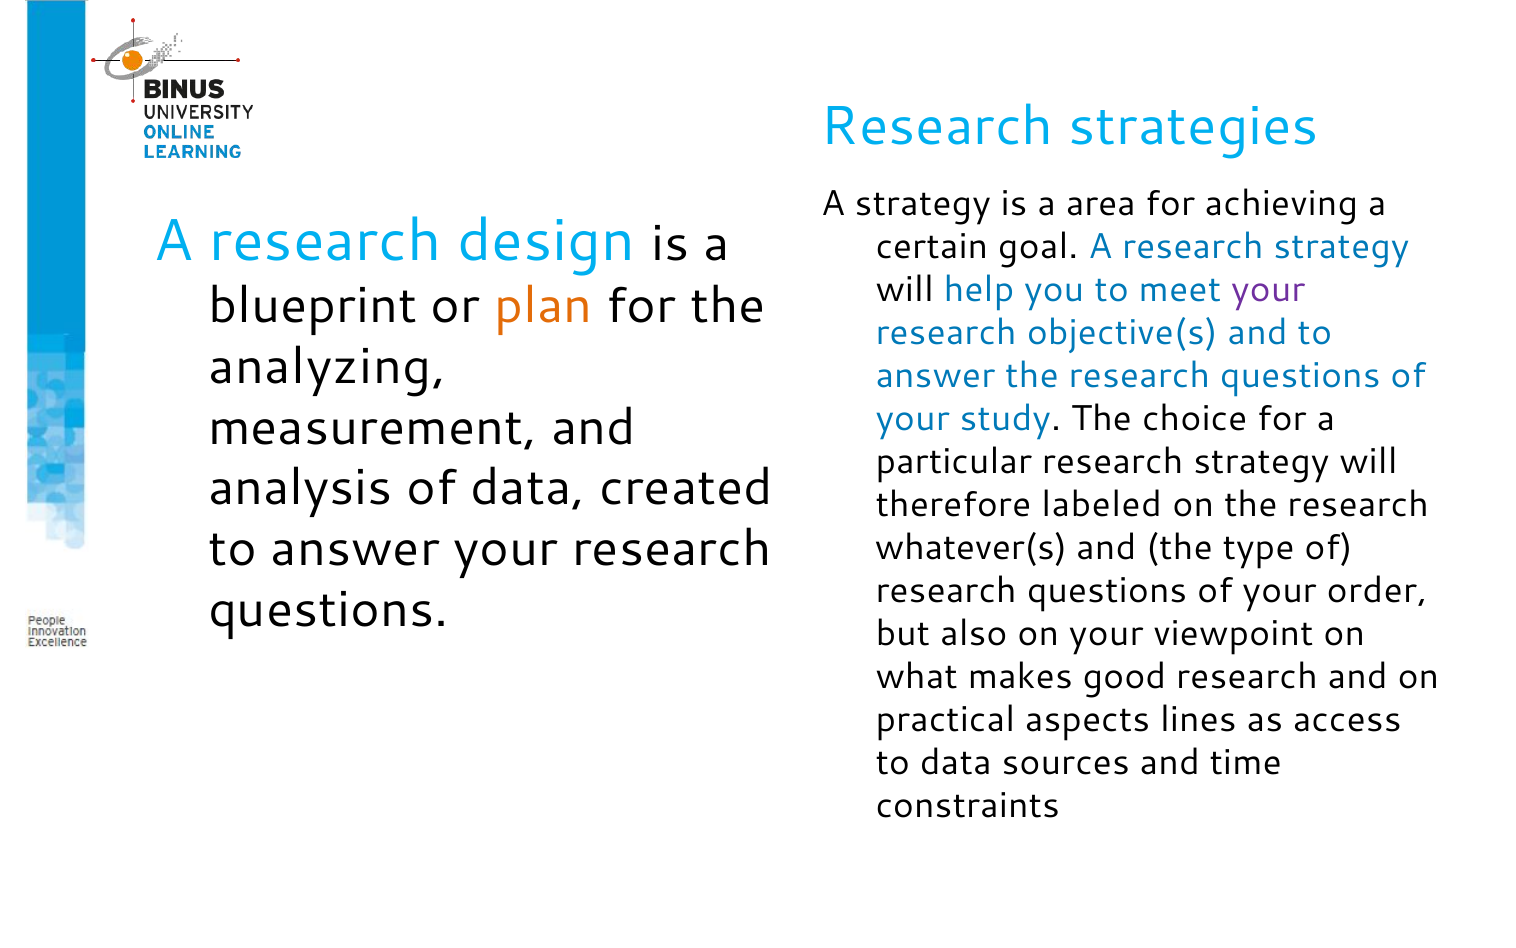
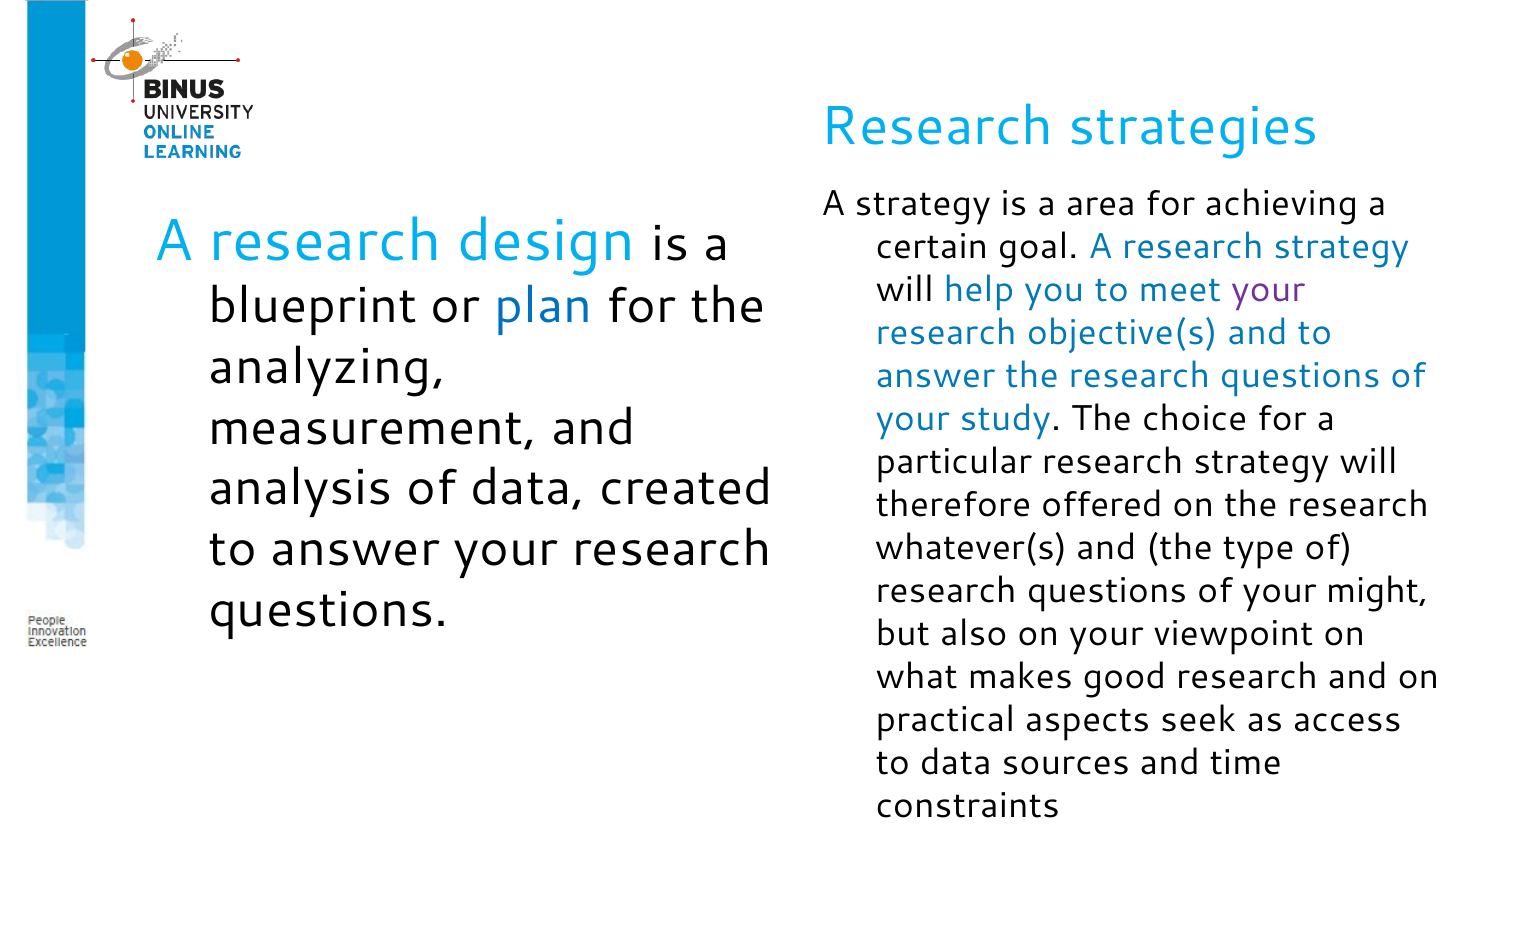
plan colour: orange -> blue
labeled: labeled -> offered
order: order -> might
lines: lines -> seek
